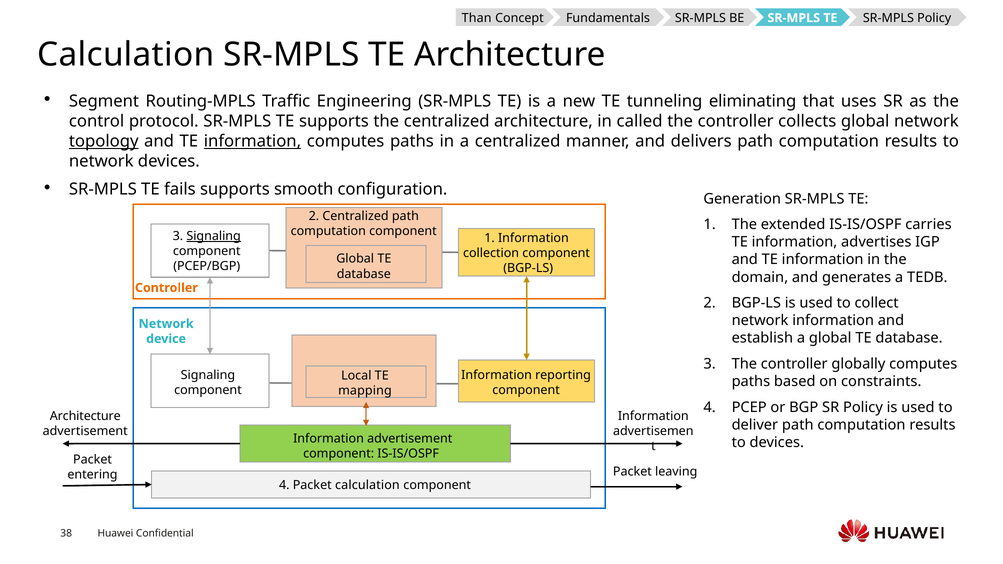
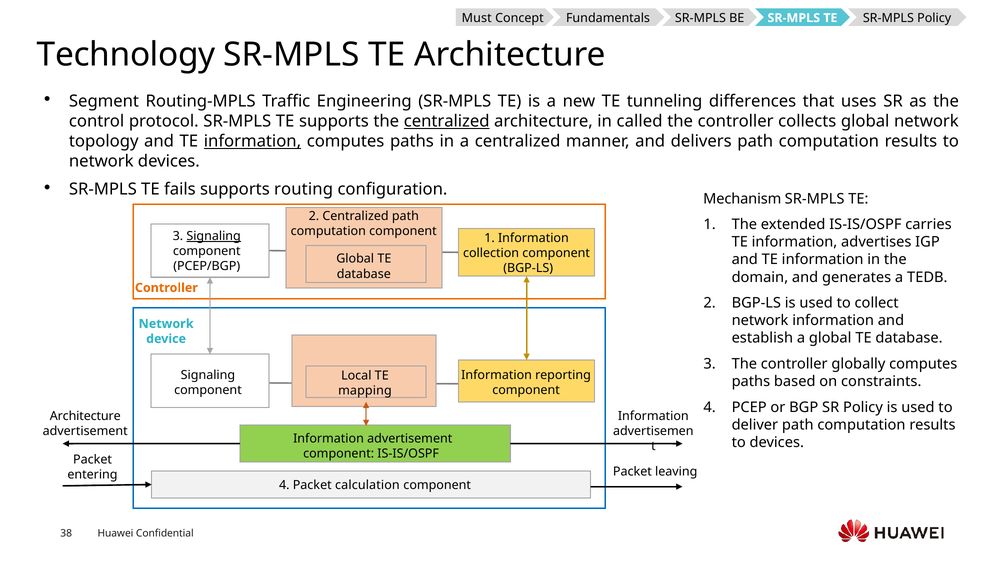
Than: Than -> Must
Calculation at (126, 55): Calculation -> Technology
eliminating: eliminating -> differences
centralized at (447, 121) underline: none -> present
topology underline: present -> none
smooth: smooth -> routing
Generation: Generation -> Mechanism
